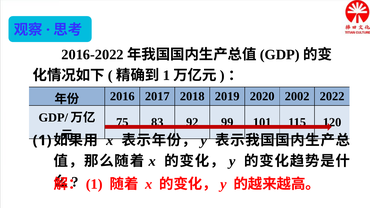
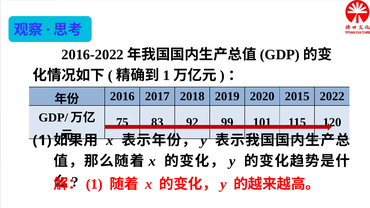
2002: 2002 -> 2015
